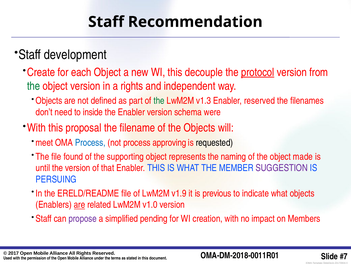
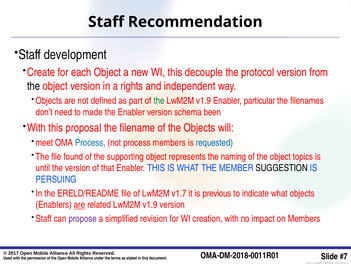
protocol underline: present -> none
the at (34, 86) colour: green -> black
v1.3 at (204, 101): v1.3 -> v1.9
Enabler reserved: reserved -> particular
inside: inside -> made
were: were -> been
process approving: approving -> members
requested colour: black -> blue
made: made -> topics
SUGGESTION colour: purple -> black
v1.9: v1.9 -> v1.7
related LwM2M v1.0: v1.0 -> v1.9
pending: pending -> revision
